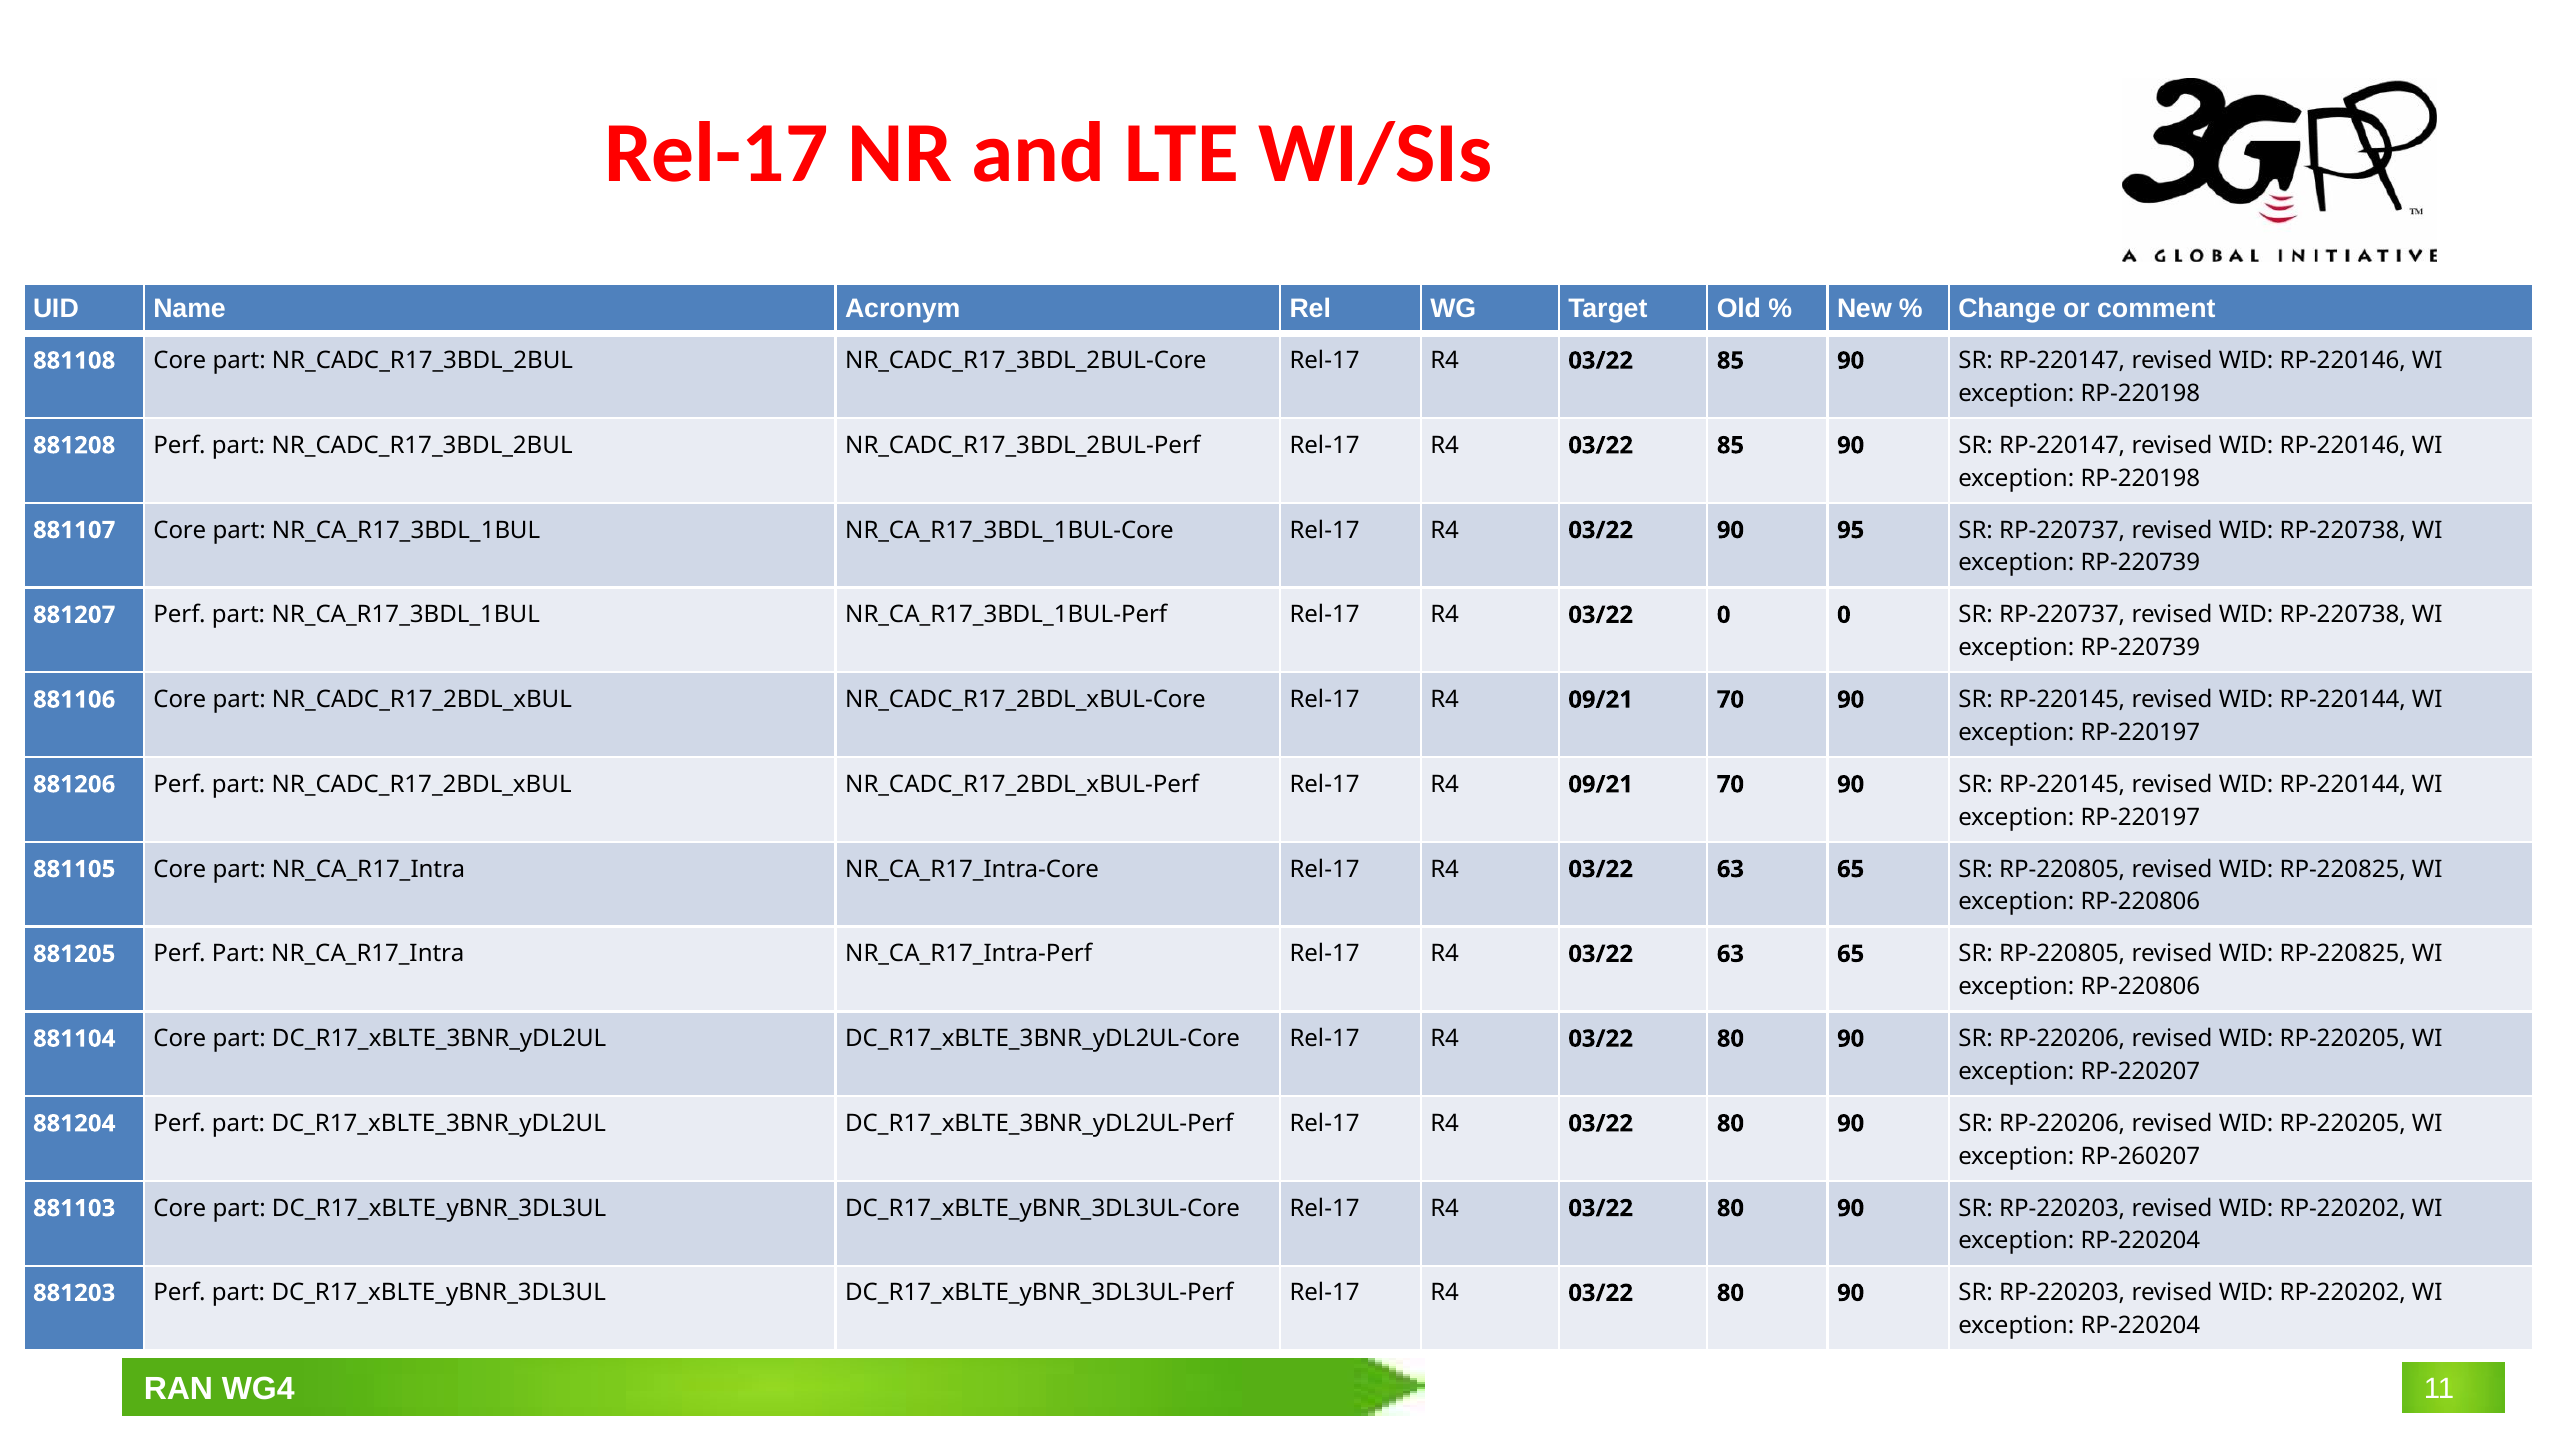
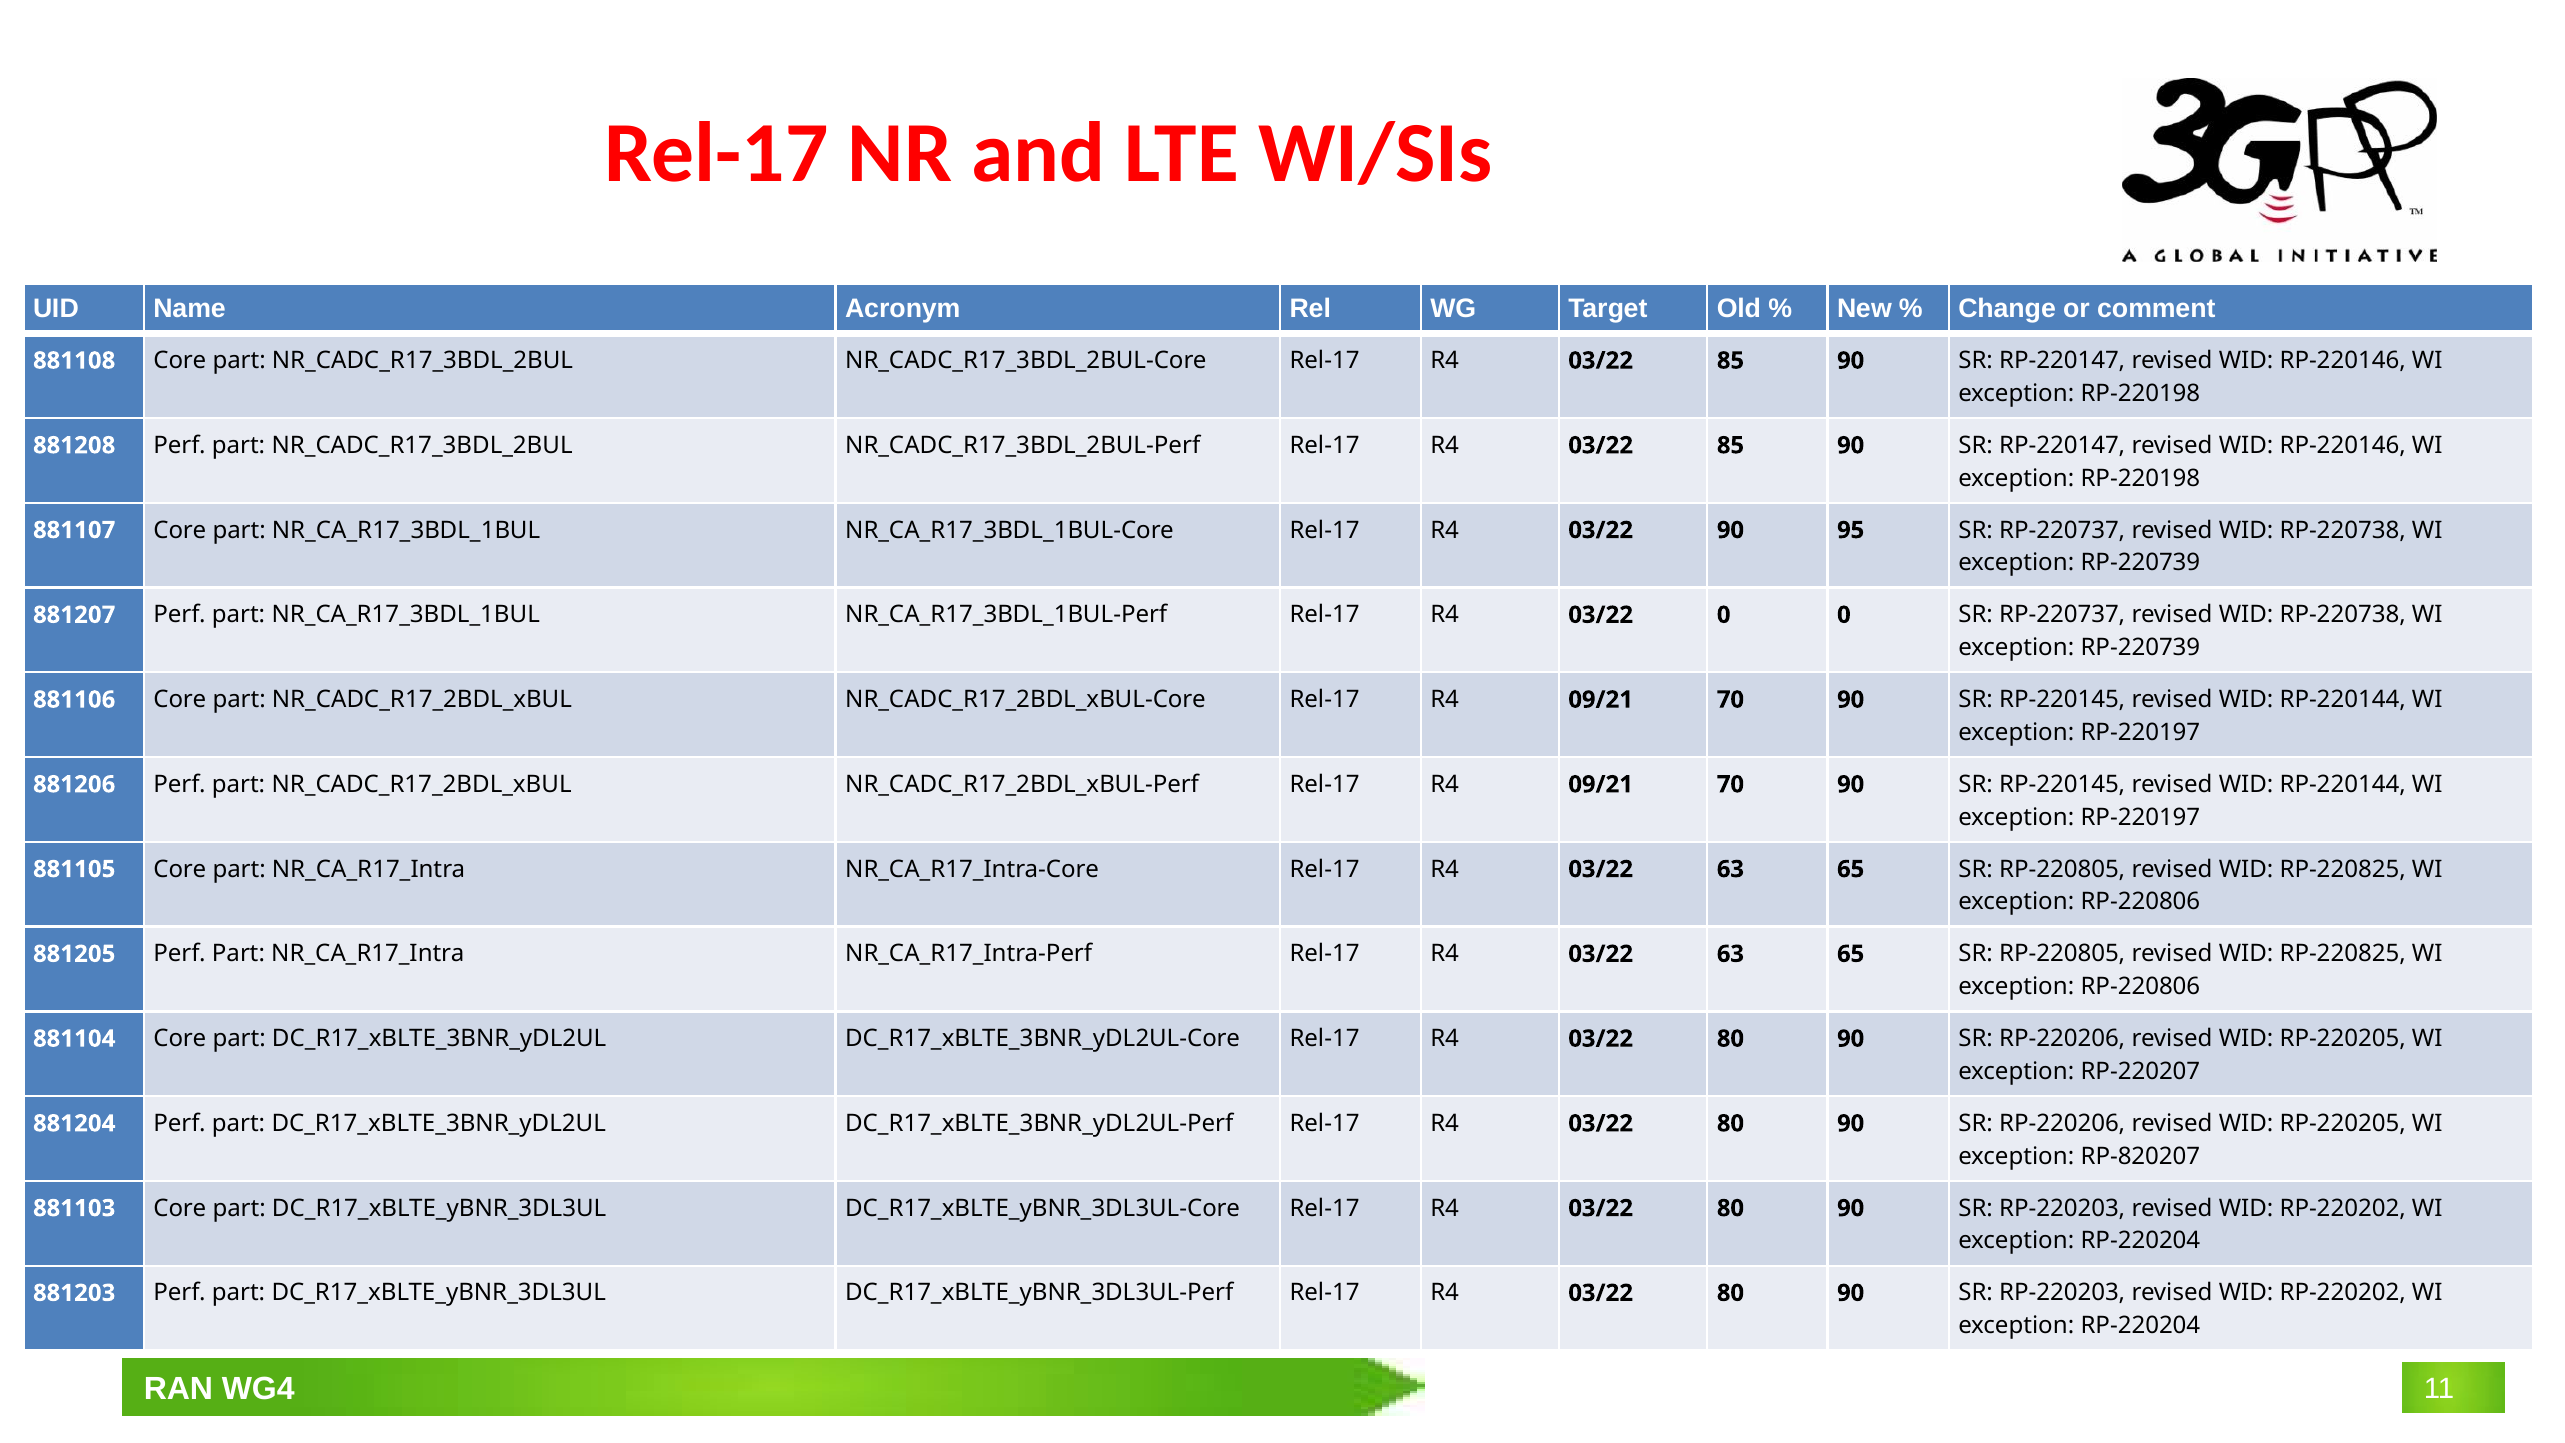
RP-260207: RP-260207 -> RP-820207
